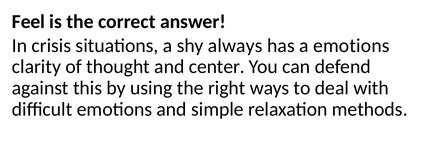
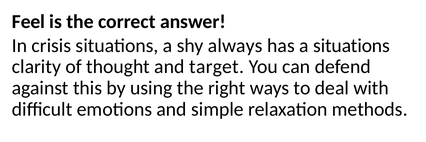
a emotions: emotions -> situations
center: center -> target
